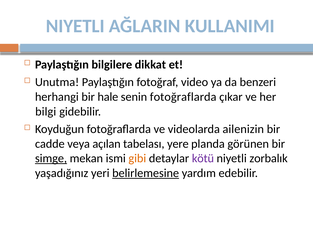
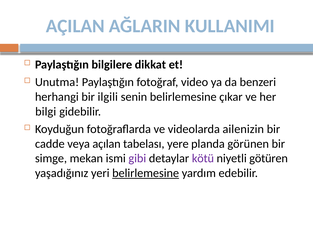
NIYETLI at (75, 26): NIYETLI -> AÇILAN
hale: hale -> ilgili
senin fotoğraflarda: fotoğraflarda -> belirlemesine
simge underline: present -> none
gibi colour: orange -> purple
zorbalık: zorbalık -> götüren
